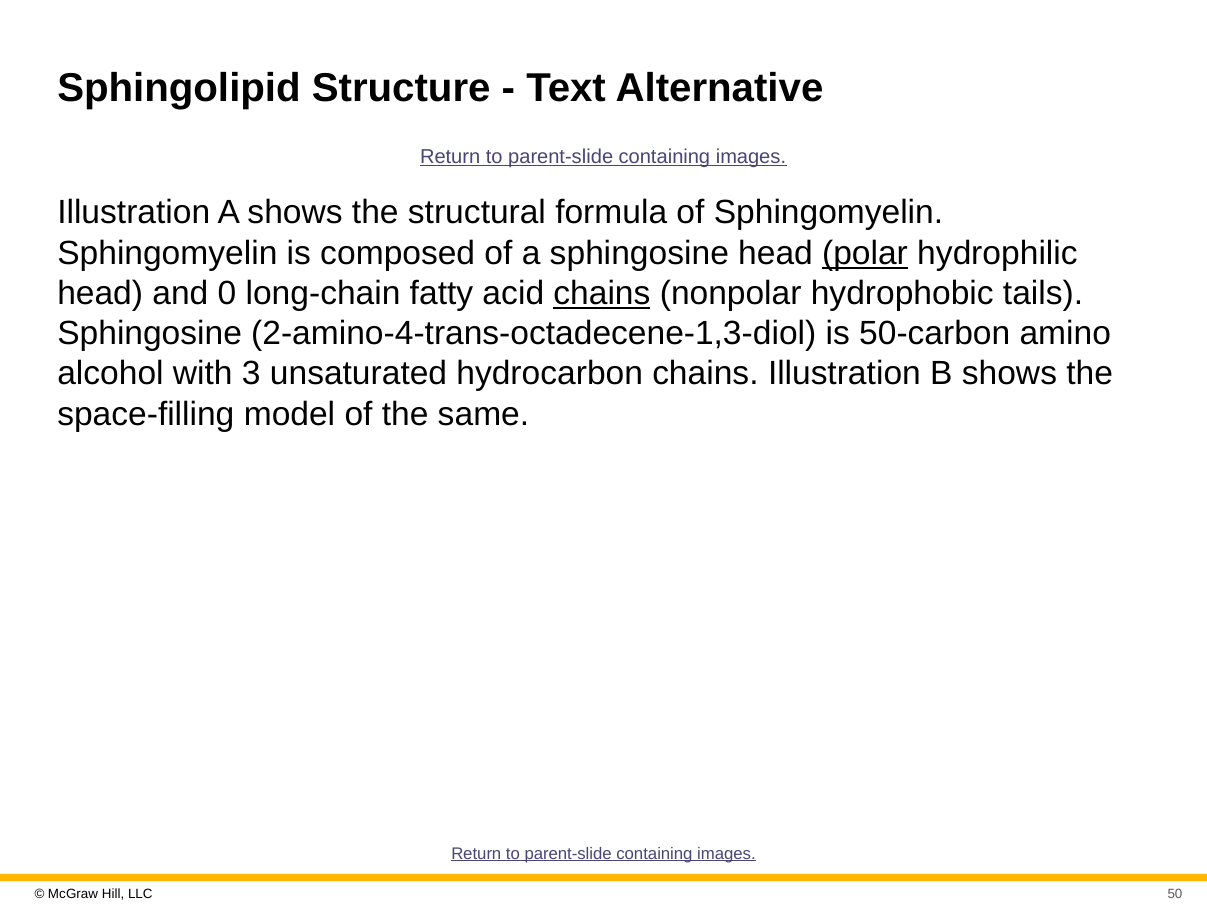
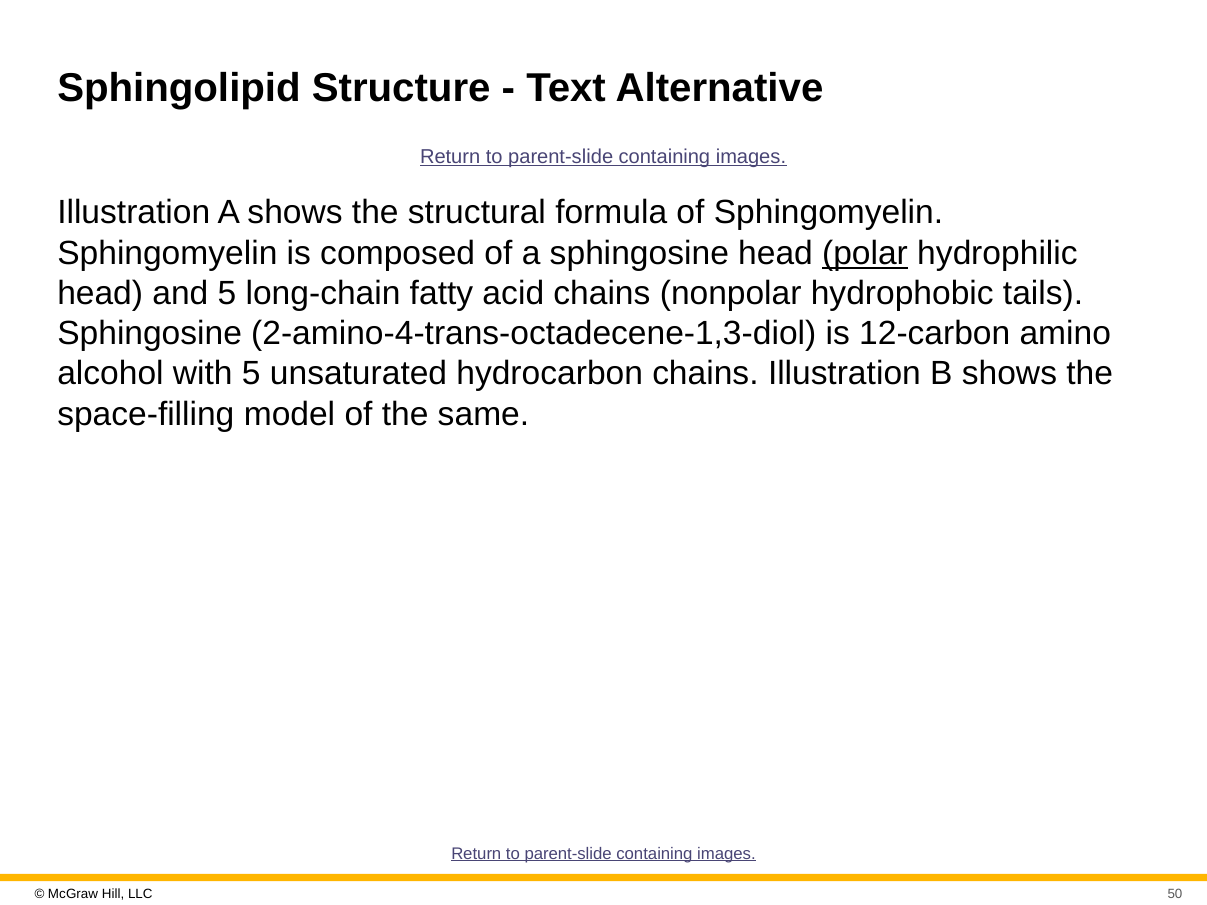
and 0: 0 -> 5
chains at (602, 293) underline: present -> none
50-carbon: 50-carbon -> 12-carbon
with 3: 3 -> 5
